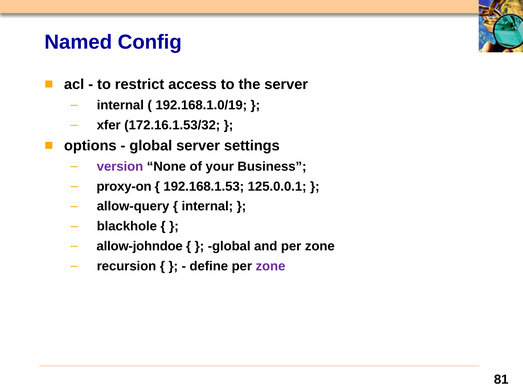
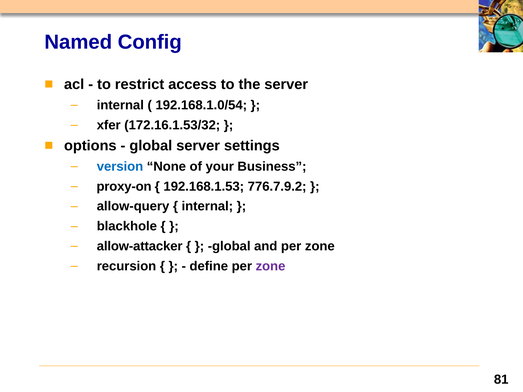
192.168.1.0/19: 192.168.1.0/19 -> 192.168.1.0/54
version colour: purple -> blue
125.0.0.1: 125.0.0.1 -> 776.7.9.2
allow-johndoe: allow-johndoe -> allow-attacker
